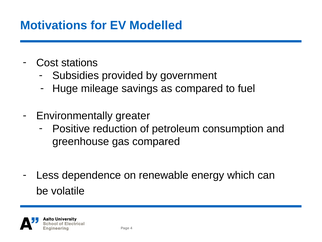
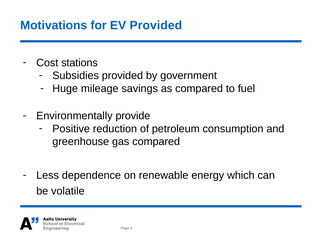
EV Modelled: Modelled -> Provided
greater: greater -> provide
